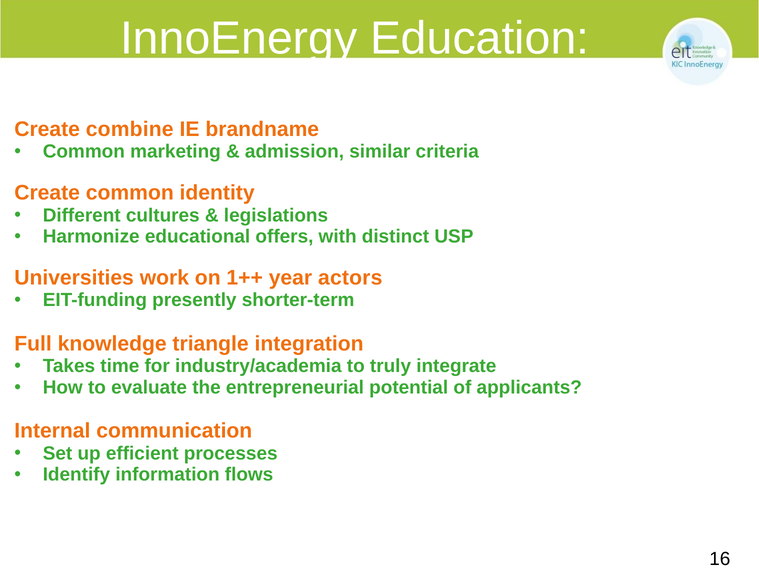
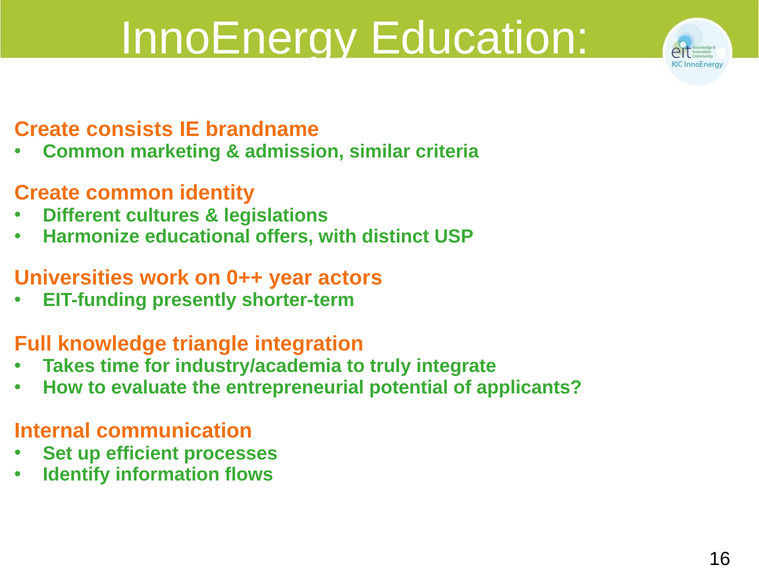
combine: combine -> consists
1++: 1++ -> 0++
